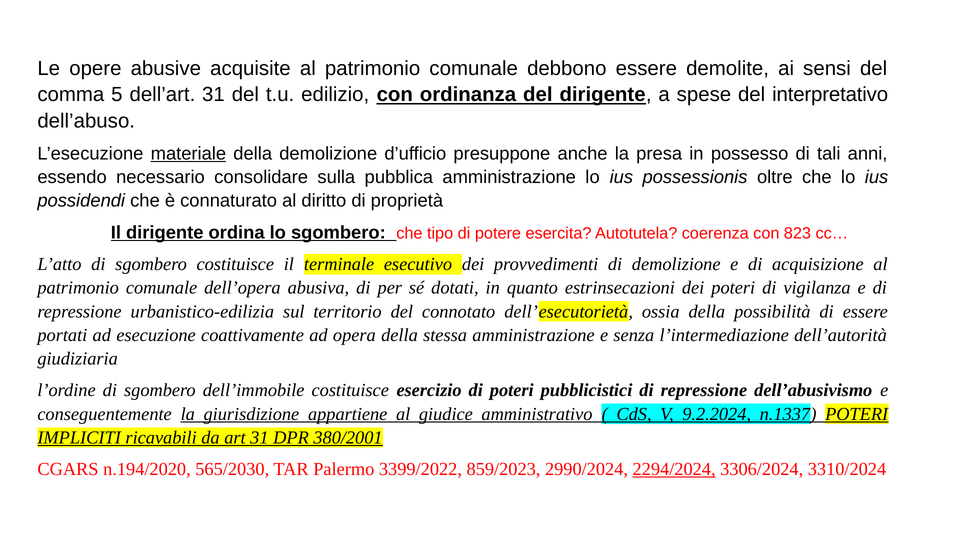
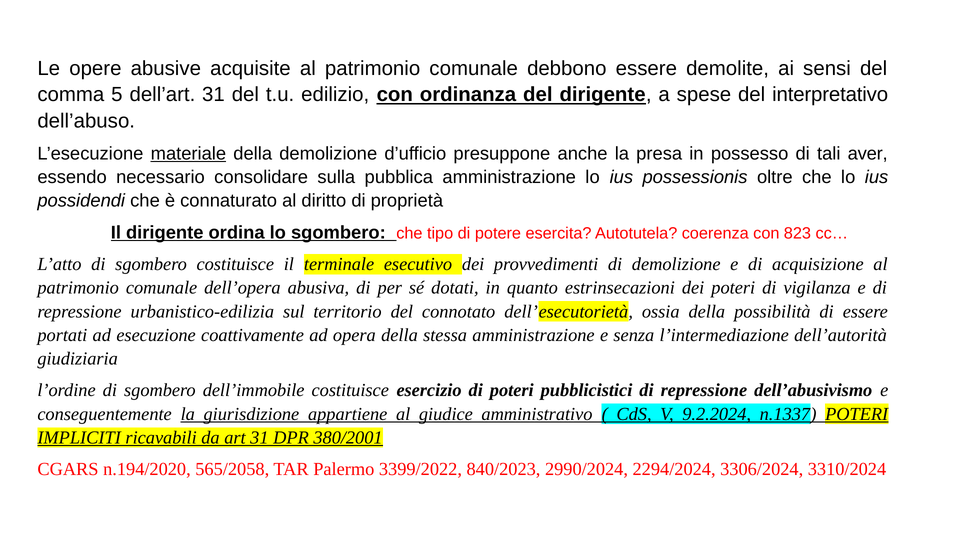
anni: anni -> aver
565/2030: 565/2030 -> 565/2058
859/2023: 859/2023 -> 840/2023
2294/2024 underline: present -> none
